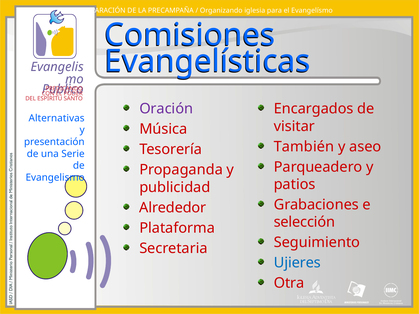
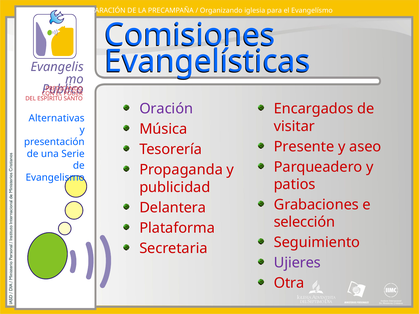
También: También -> Presente
Alrededor: Alrededor -> Delantera
Ujieres colour: blue -> purple
